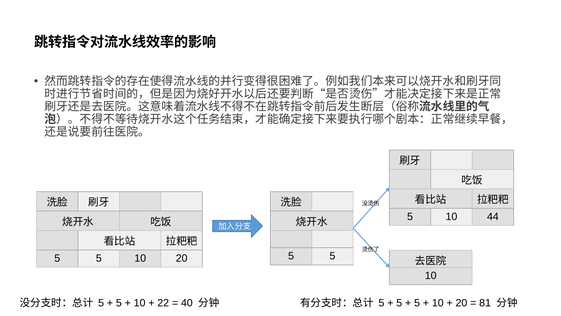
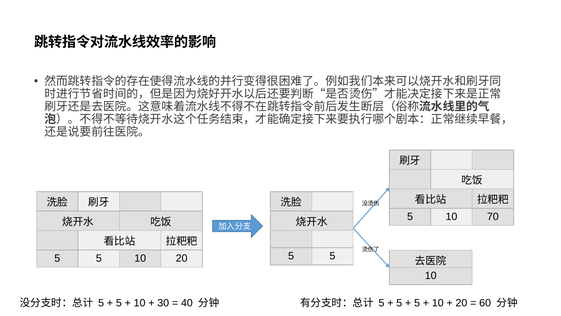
44: 44 -> 70
22: 22 -> 30
81: 81 -> 60
